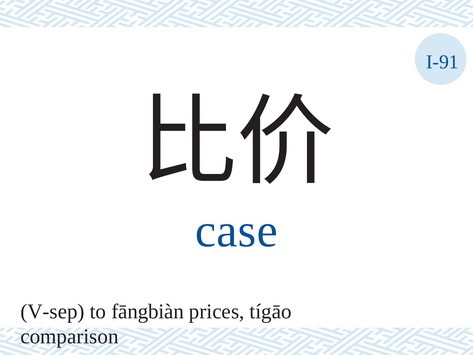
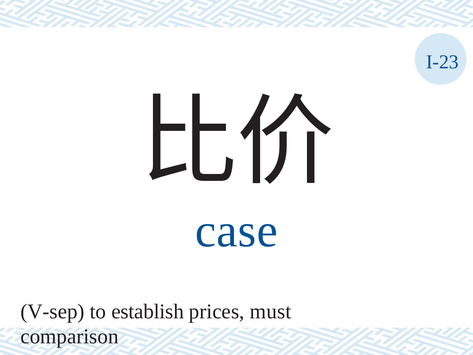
I-91: I-91 -> I-23
fāngbiàn: fāngbiàn -> establish
tígāo: tígāo -> must
